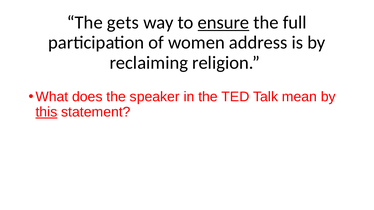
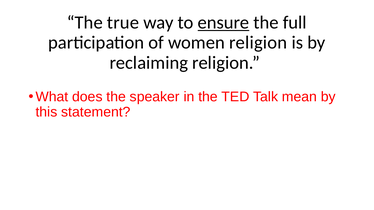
gets: gets -> true
women address: address -> religion
this underline: present -> none
